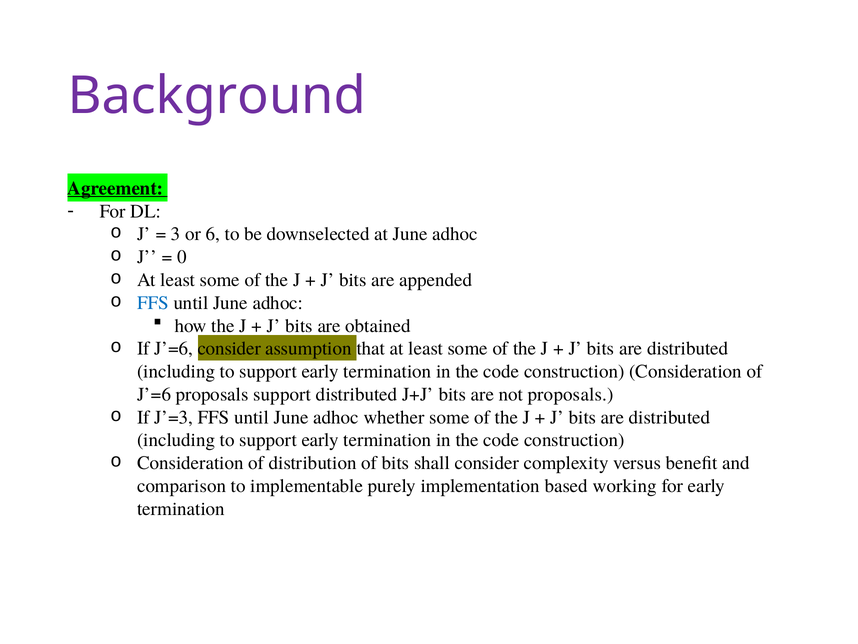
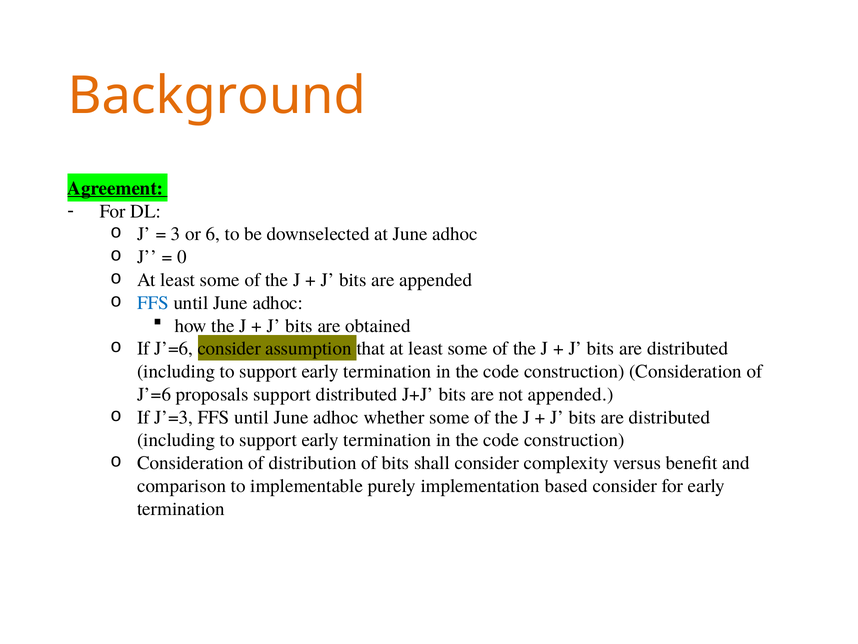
Background colour: purple -> orange
not proposals: proposals -> appended
based working: working -> consider
